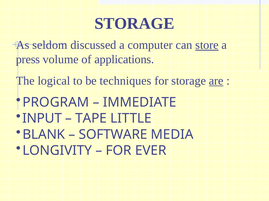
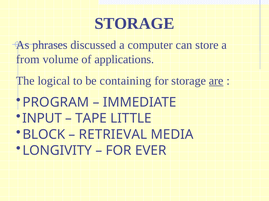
seldom: seldom -> phrases
store underline: present -> none
press: press -> from
techniques: techniques -> containing
BLANK: BLANK -> BLOCK
SOFTWARE: SOFTWARE -> RETRIEVAL
